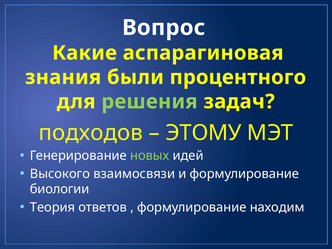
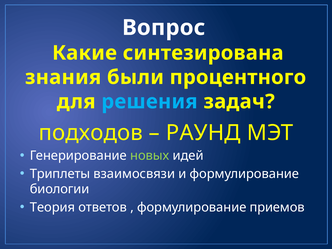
аспарагиновая: аспарагиновая -> синтезирована
решения colour: light green -> light blue
ЭТОМУ: ЭТОМУ -> РАУНД
Высокого: Высокого -> Триплеты
находим: находим -> приемов
